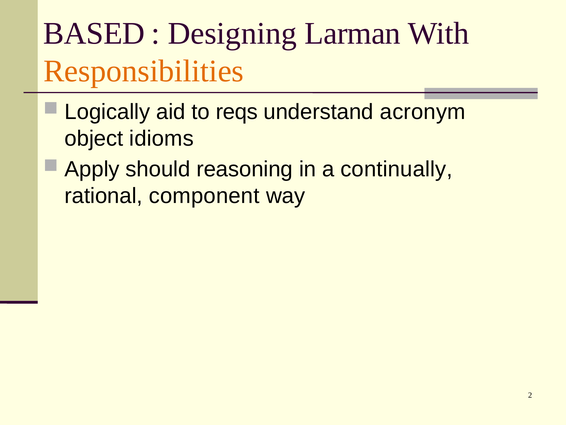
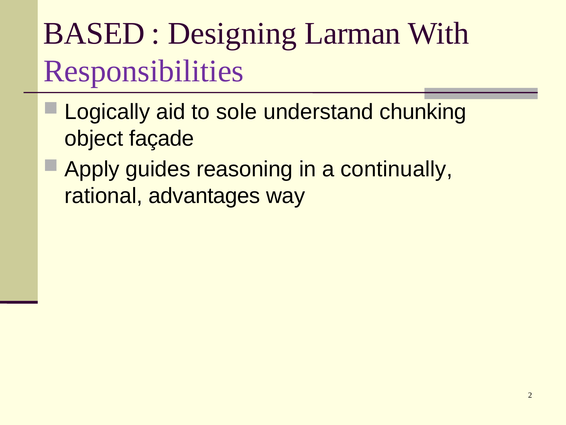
Responsibilities colour: orange -> purple
reqs: reqs -> sole
acronym: acronym -> chunking
idioms: idioms -> façade
should: should -> guides
component: component -> advantages
